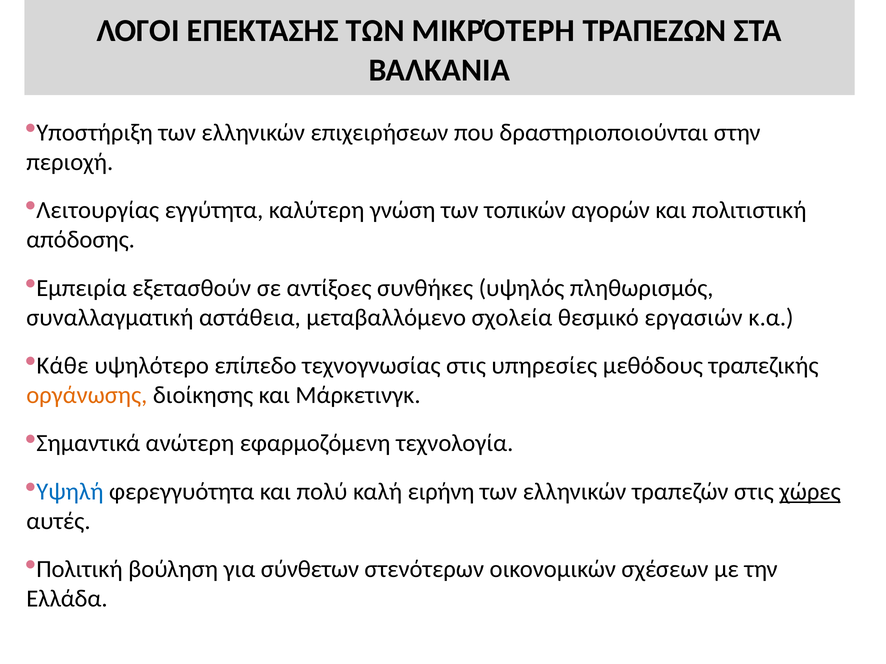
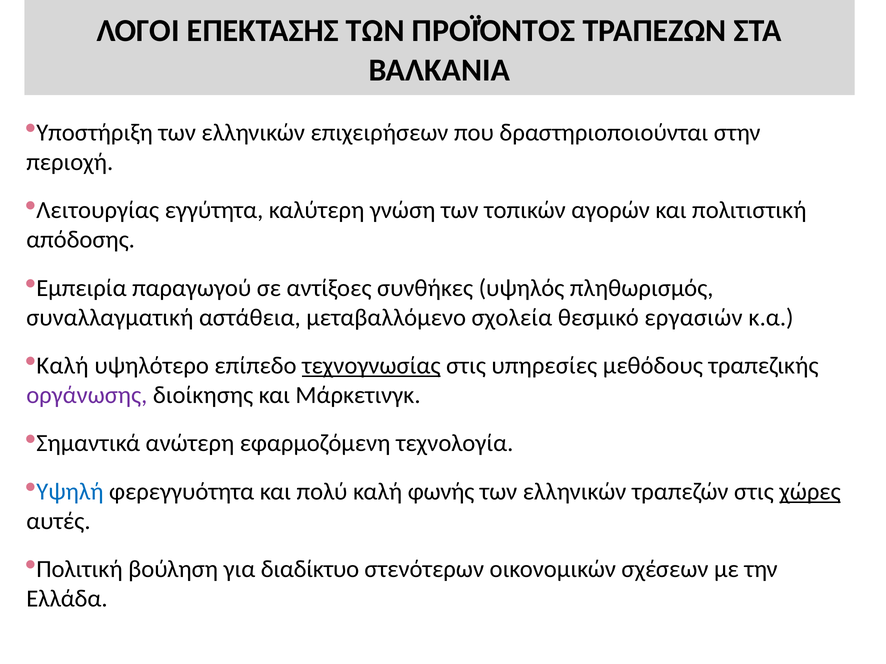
ΜΙΚΡΌΤΕΡΗ: ΜΙΚΡΌΤΕΡΗ -> ΠΡΟΪΌΝΤΟΣ
εξετασθούν: εξετασθούν -> παραγωγού
Κάθε at (62, 366): Κάθε -> Καλή
τεχνογνωσίας underline: none -> present
οργάνωσης colour: orange -> purple
ειρήνη: ειρήνη -> φωνής
σύνθετων: σύνθετων -> διαδίκτυο
